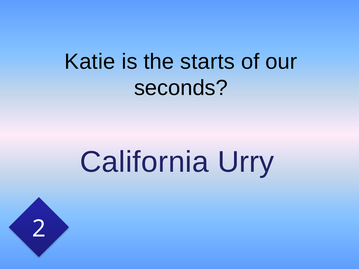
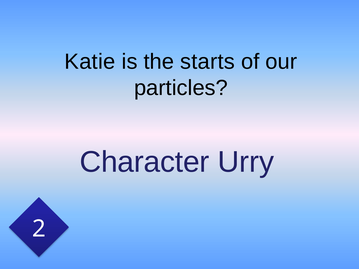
seconds: seconds -> particles
California: California -> Character
